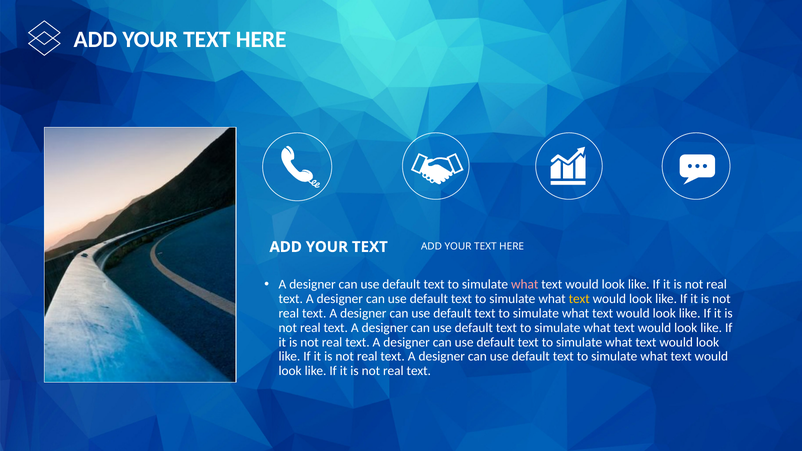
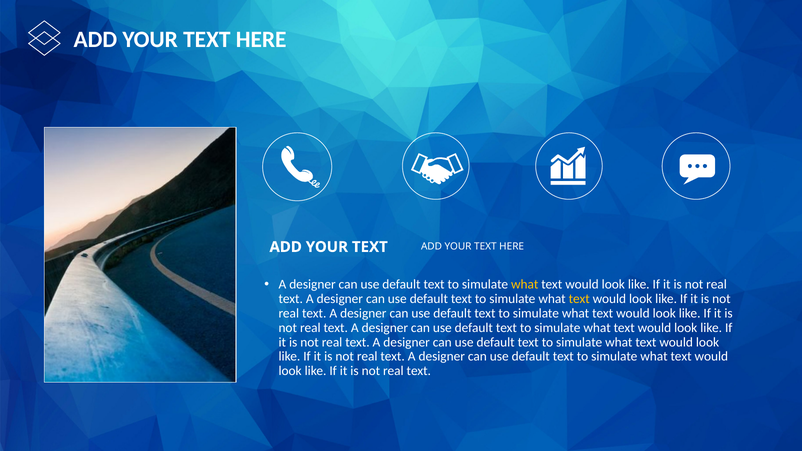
what at (525, 285) colour: pink -> yellow
